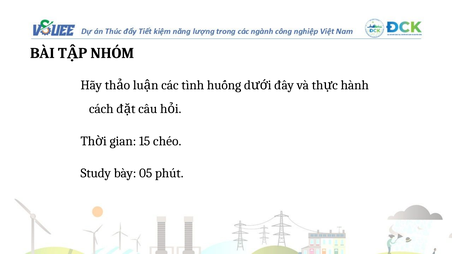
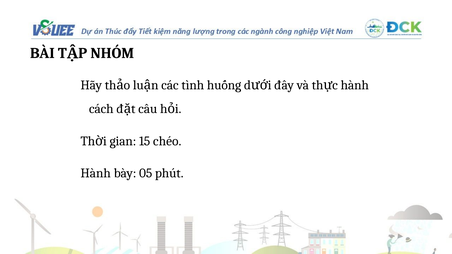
Study at (96, 173): Study -> Hành
